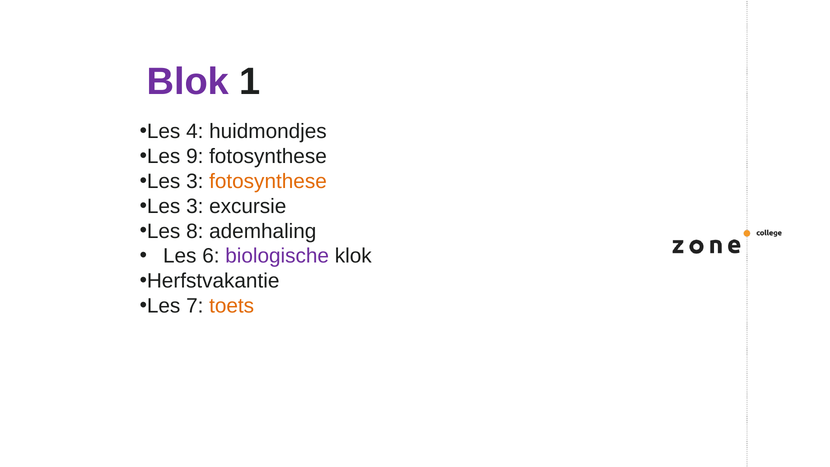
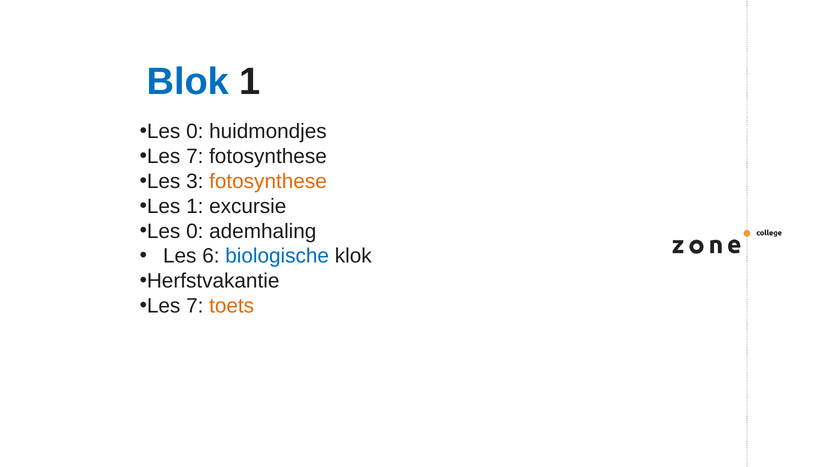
Blok colour: purple -> blue
4 at (195, 132): 4 -> 0
9 at (195, 156): 9 -> 7
3 at (195, 206): 3 -> 1
8 at (195, 231): 8 -> 0
biologische colour: purple -> blue
